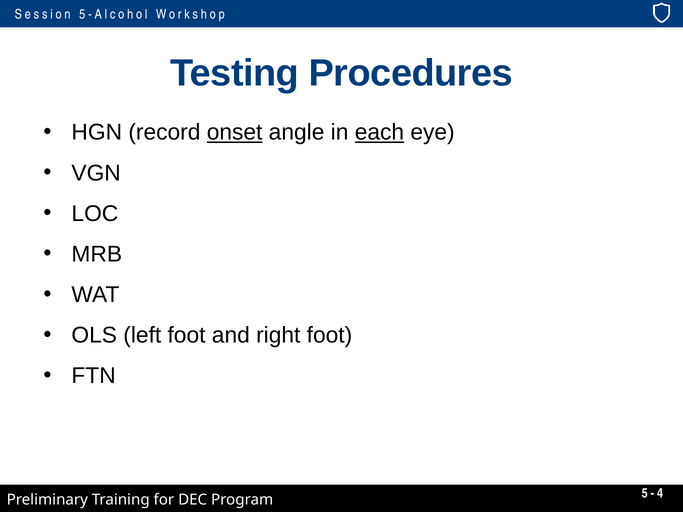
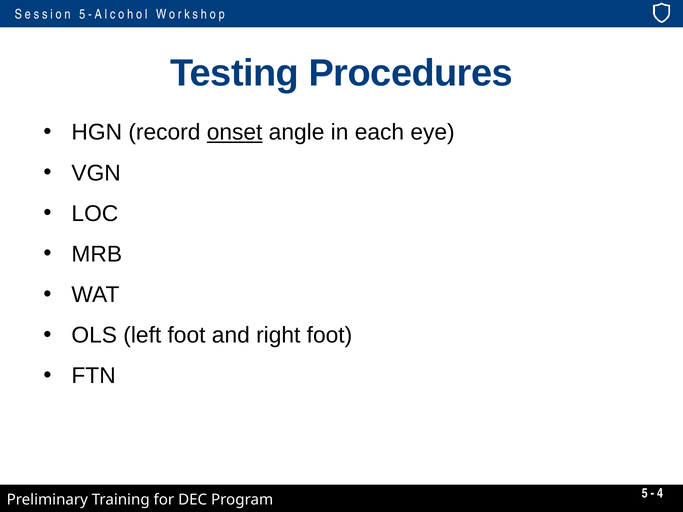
each underline: present -> none
